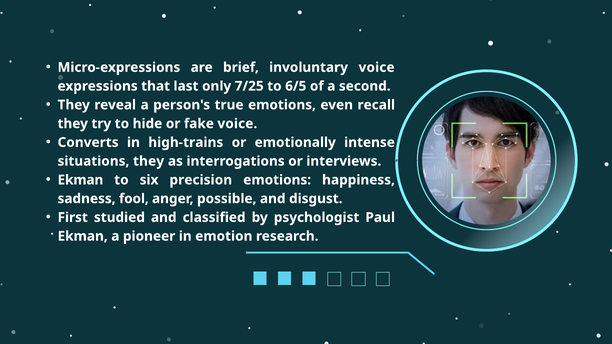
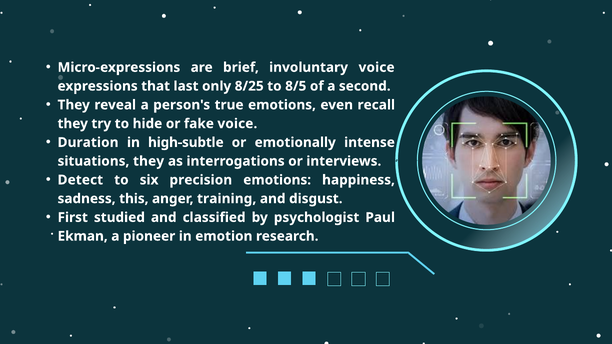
7/25: 7/25 -> 8/25
6/5: 6/5 -> 8/5
Converts: Converts -> Duration
high-trains: high-trains -> high-subtle
Ekman at (80, 180): Ekman -> Detect
fool: fool -> this
possible: possible -> training
